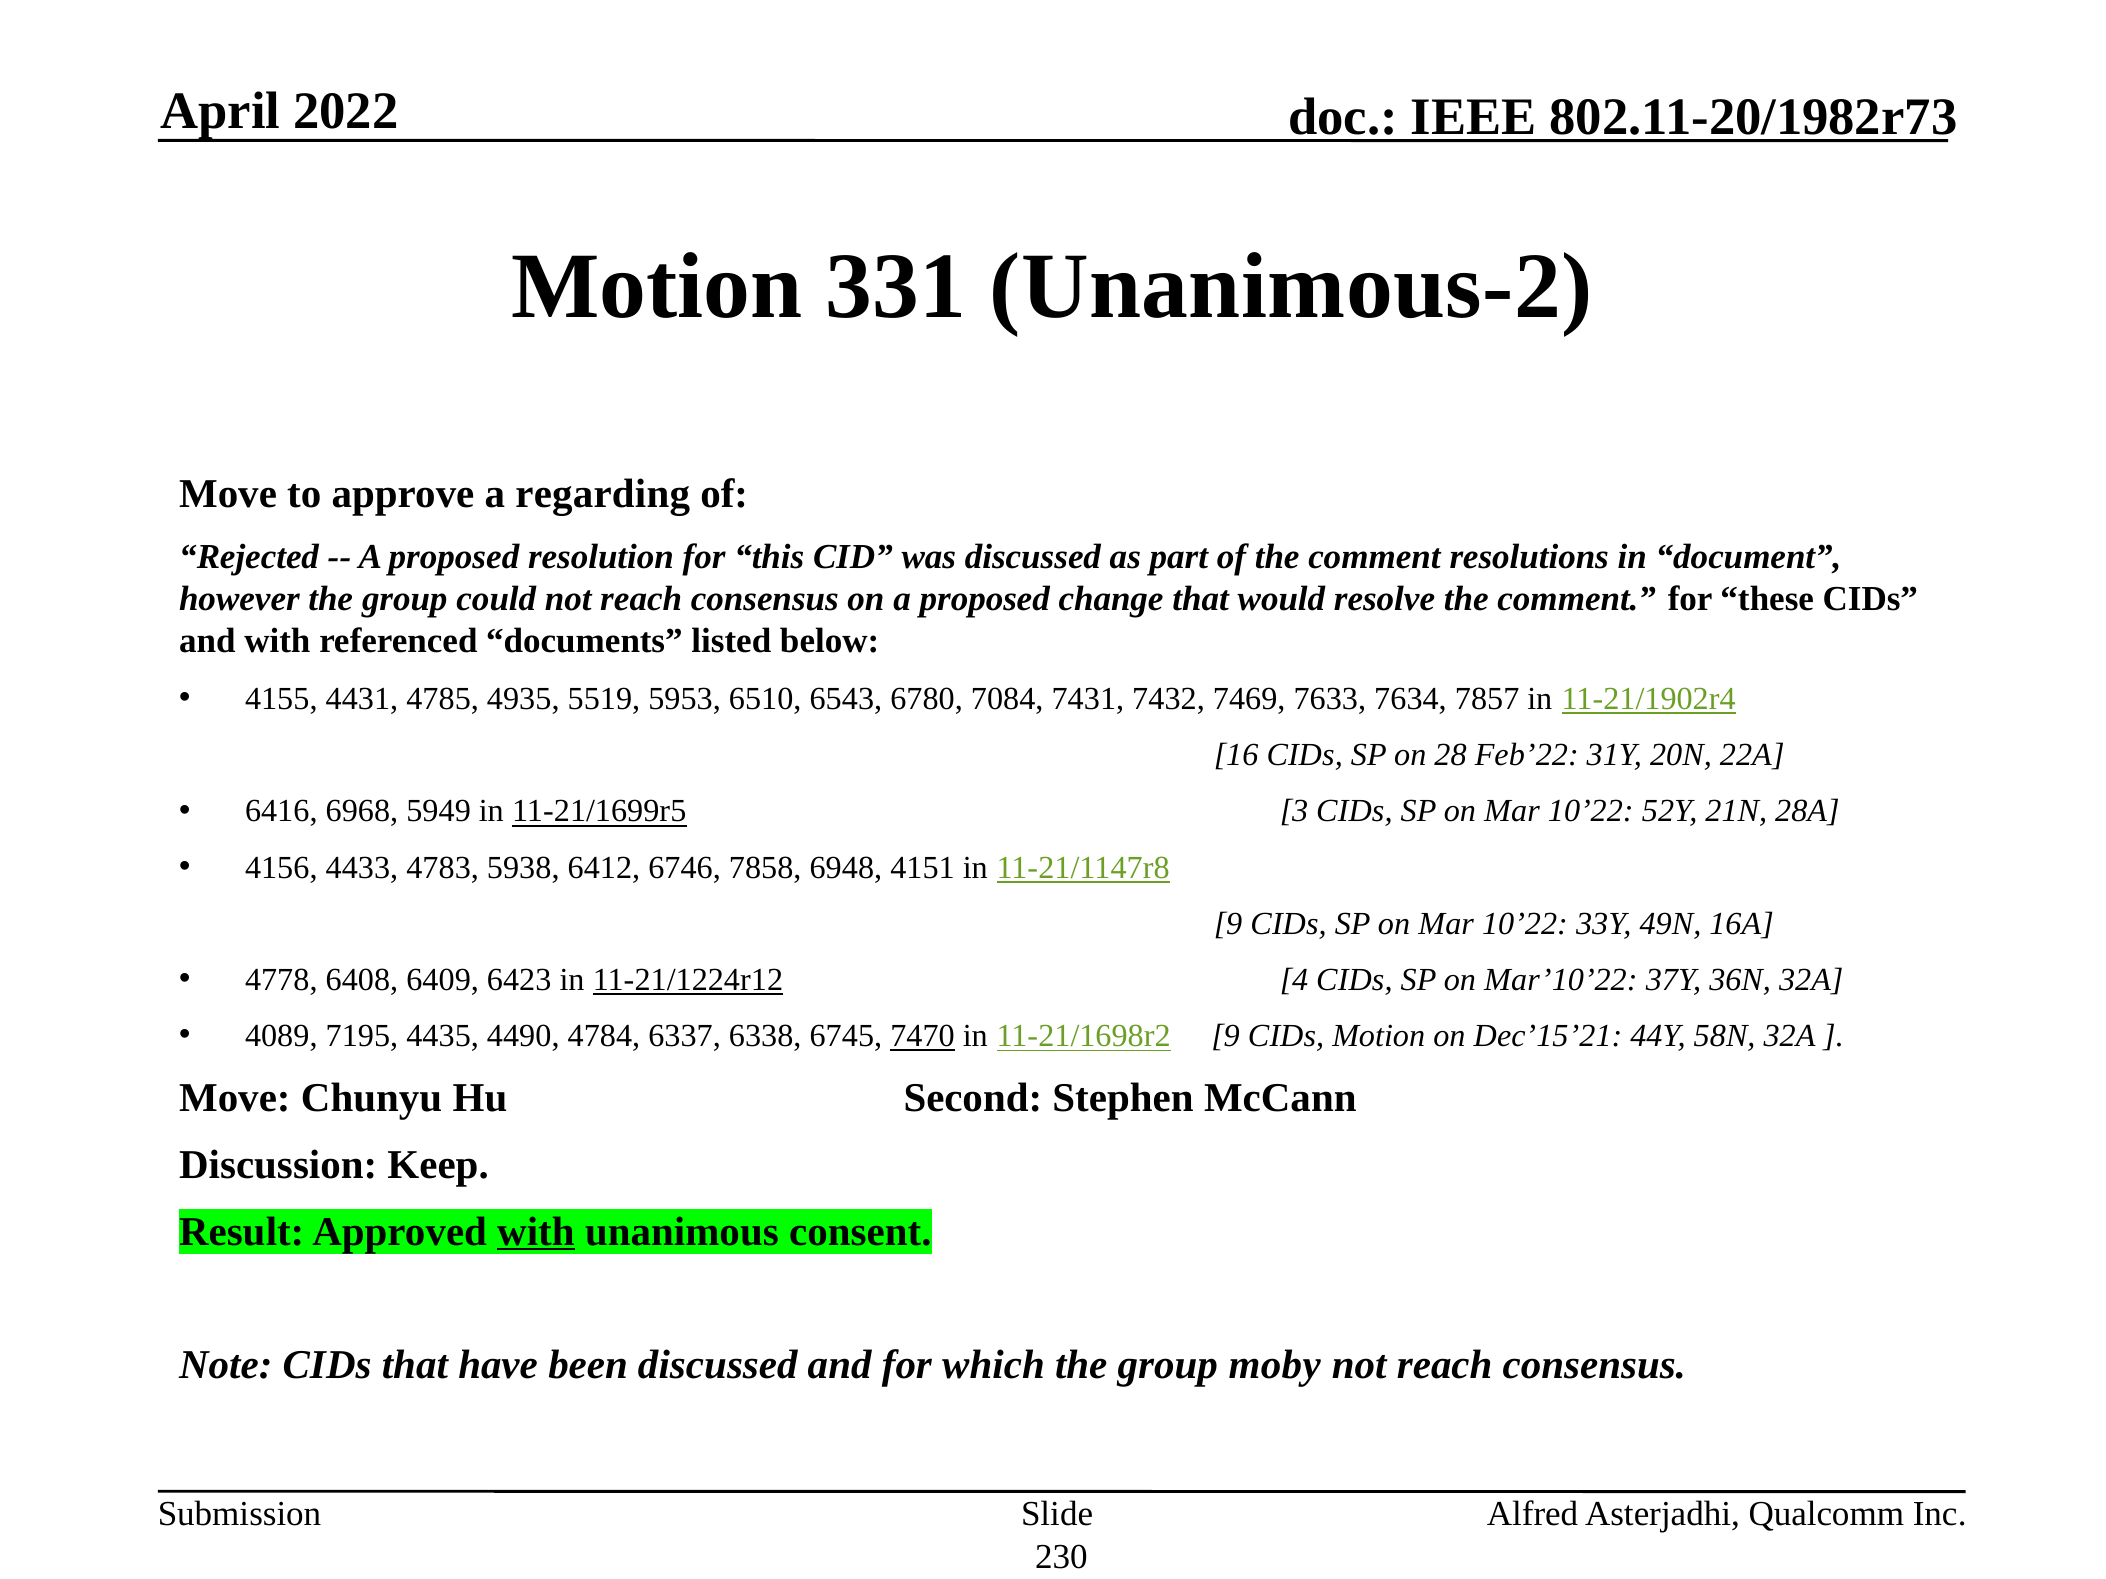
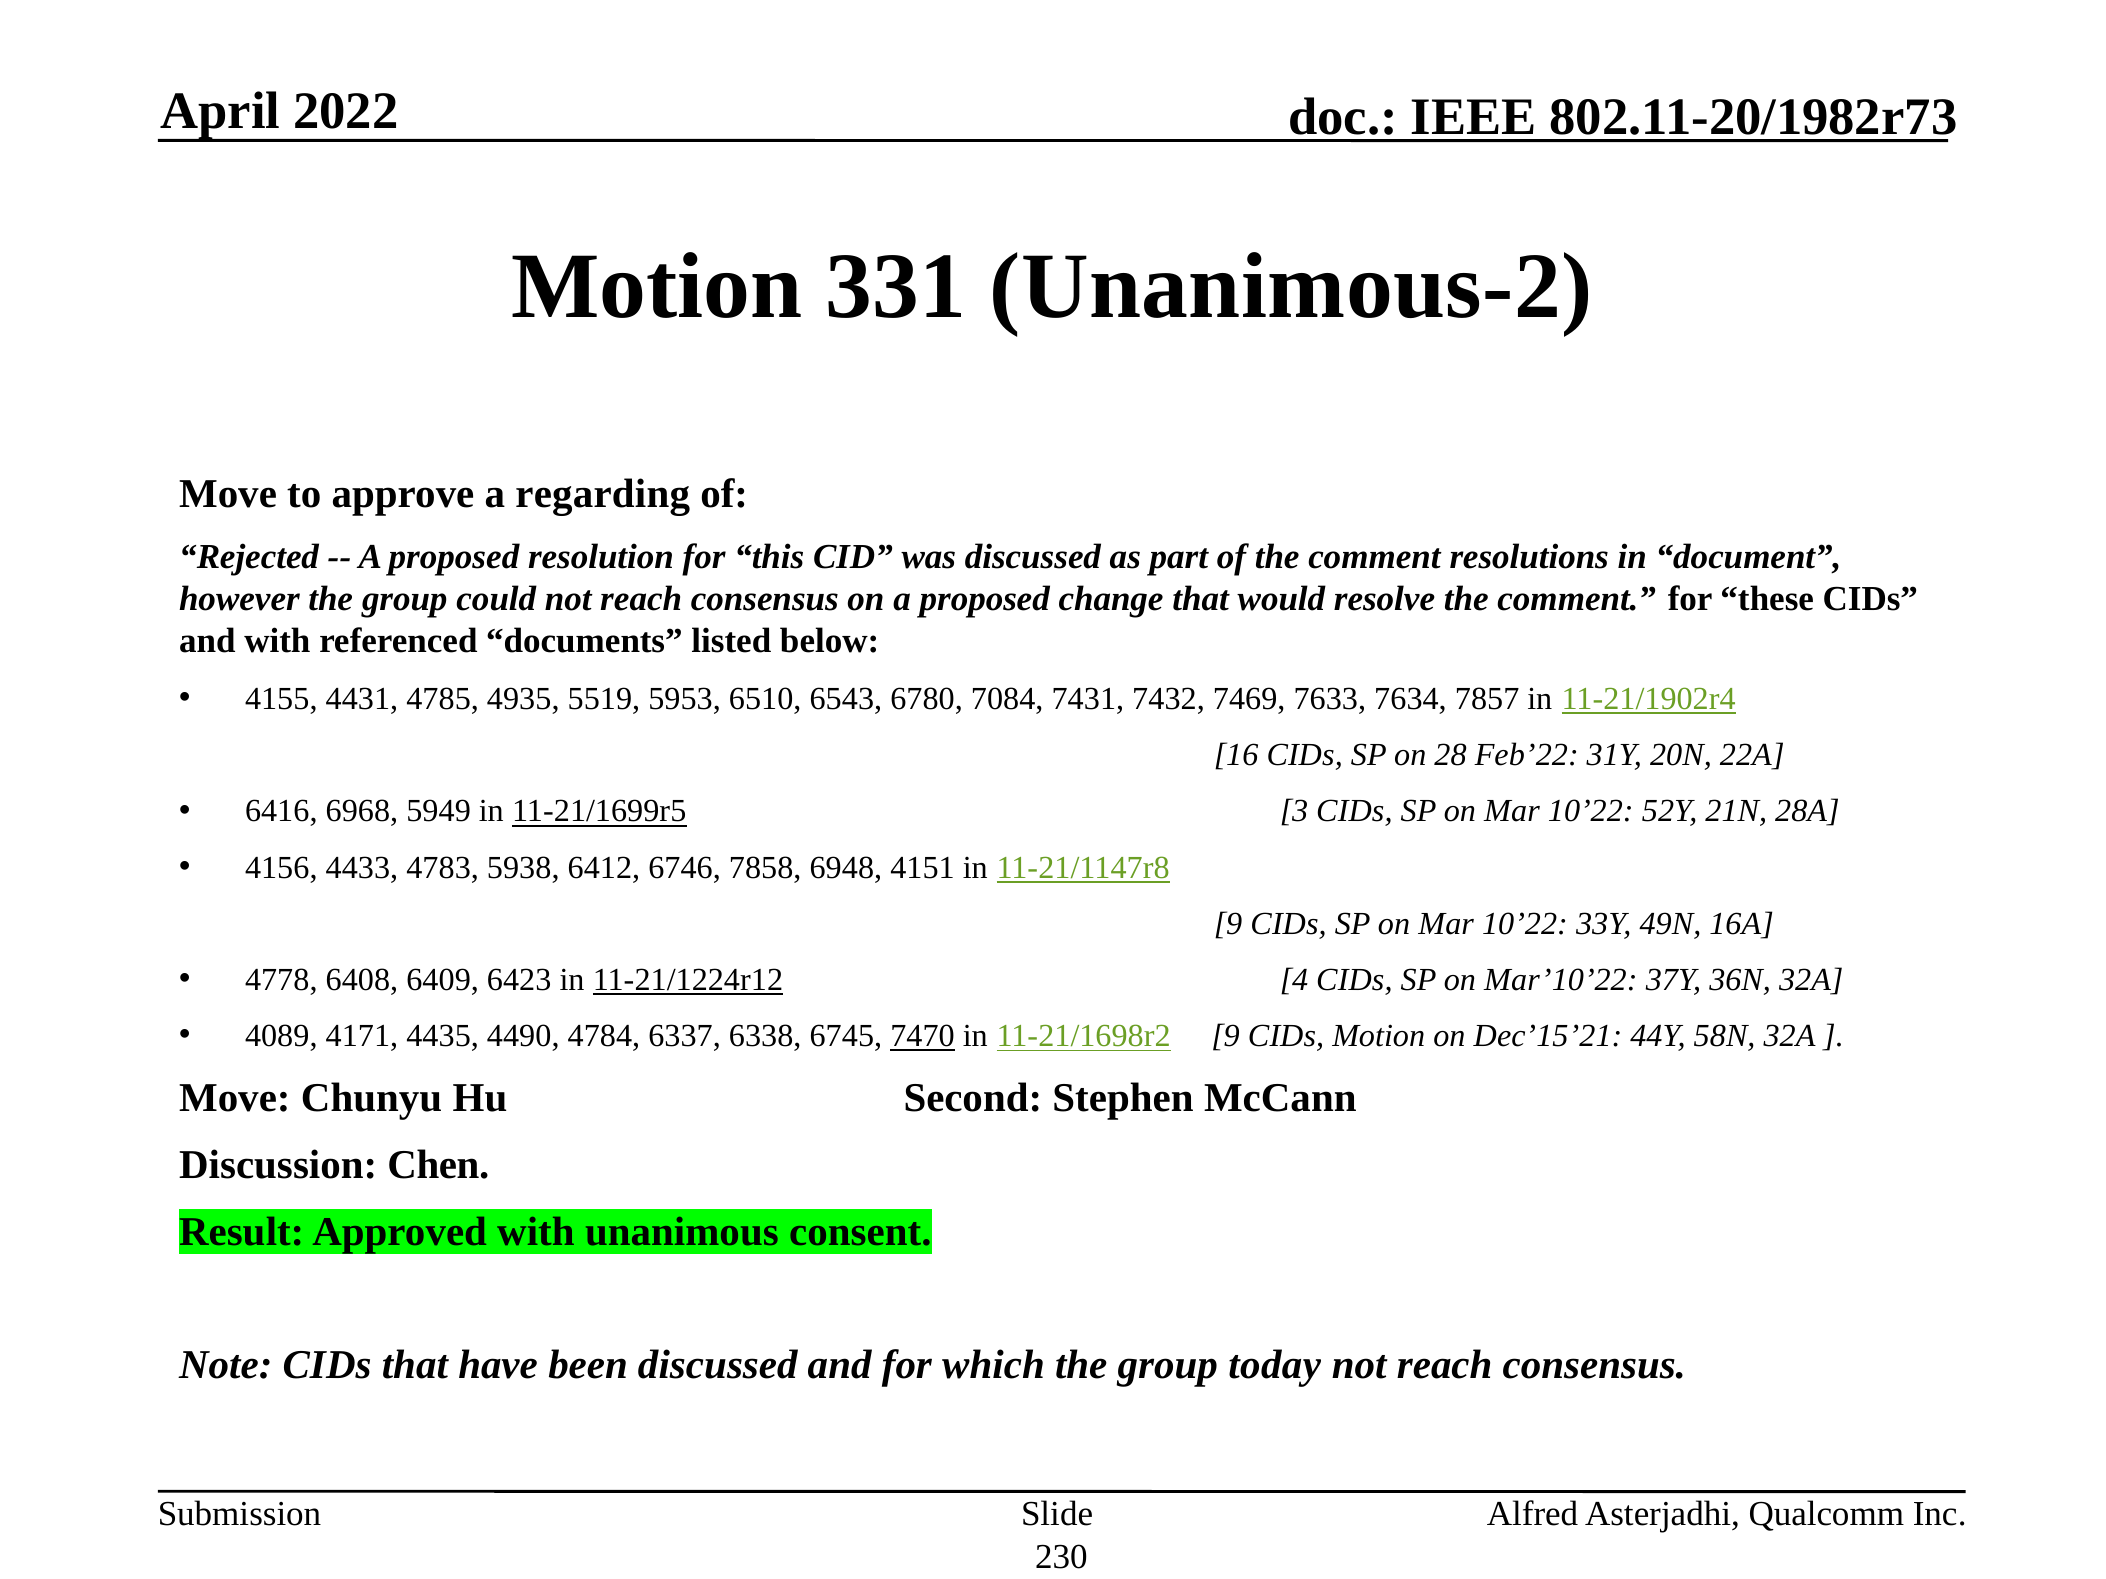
7195: 7195 -> 4171
Keep: Keep -> Chen
with at (536, 1232) underline: present -> none
moby: moby -> today
